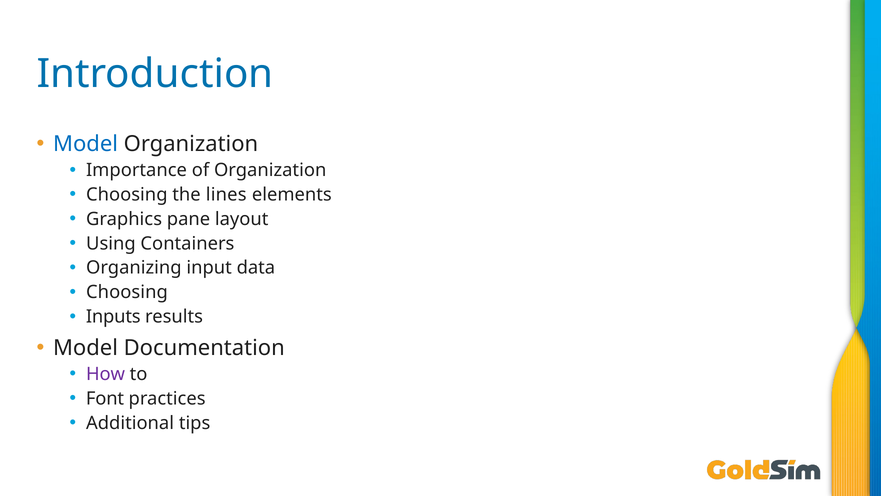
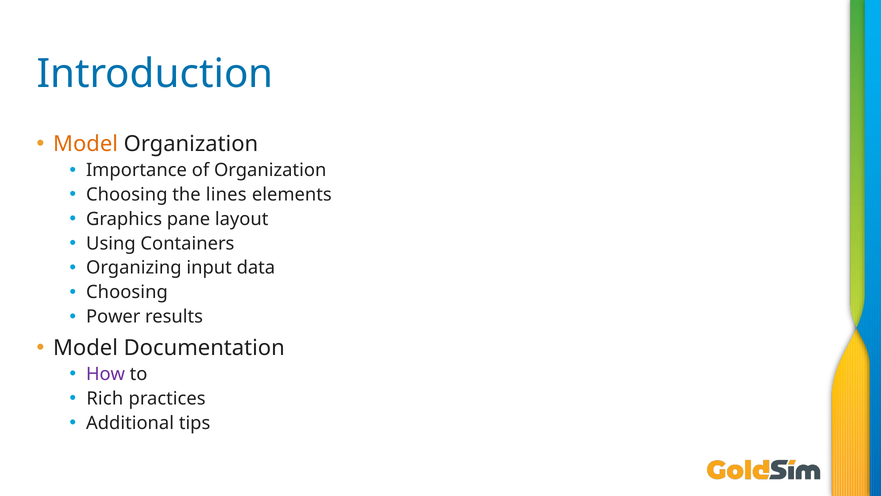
Model at (86, 144) colour: blue -> orange
Inputs: Inputs -> Power
Font: Font -> Rich
